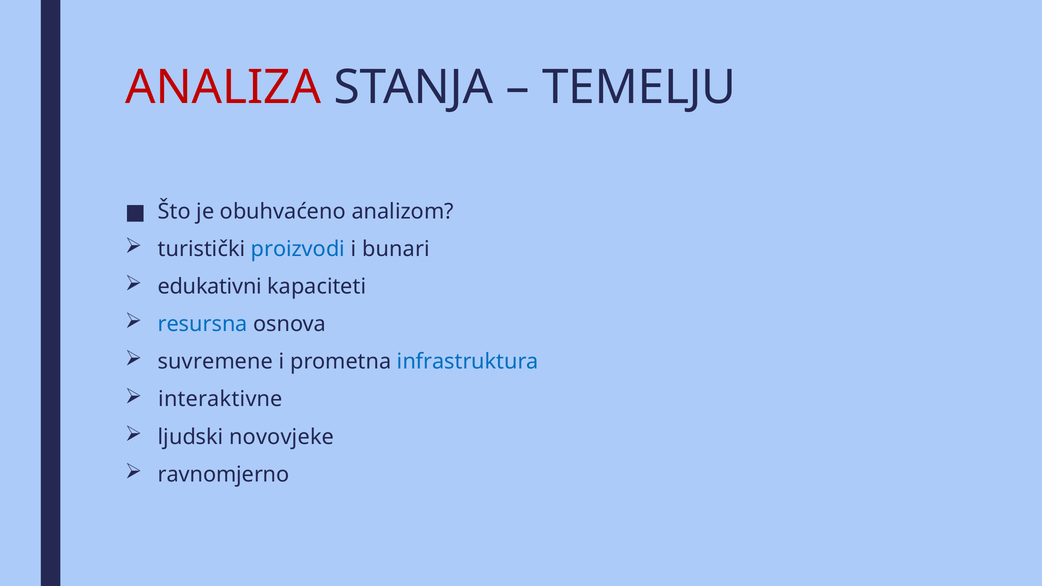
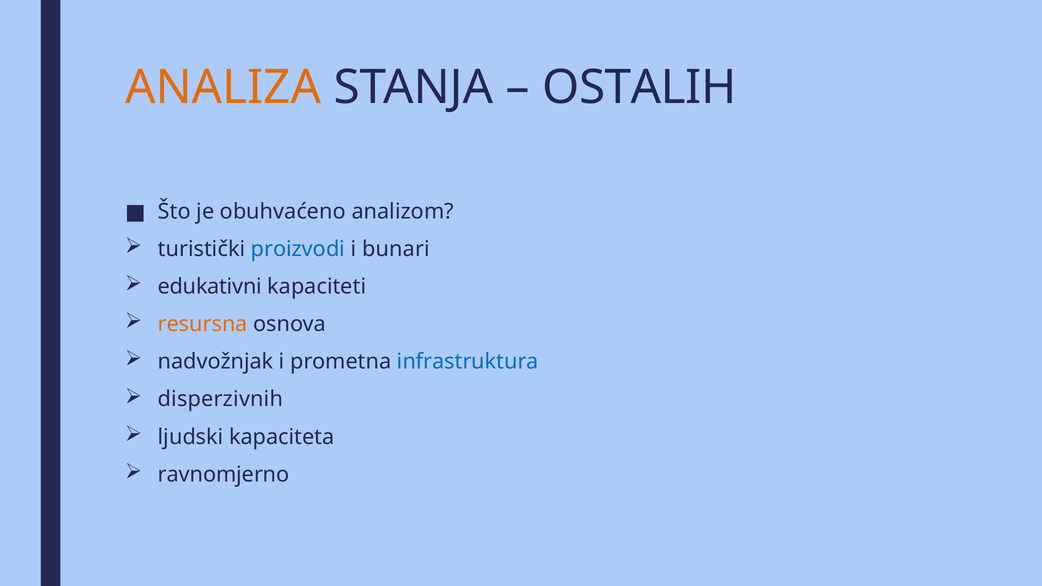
ANALIZA colour: red -> orange
TEMELJU: TEMELJU -> OSTALIH
resursna colour: blue -> orange
suvremene: suvremene -> nadvožnjak
interaktivne: interaktivne -> disperzivnih
novovjeke: novovjeke -> kapaciteta
